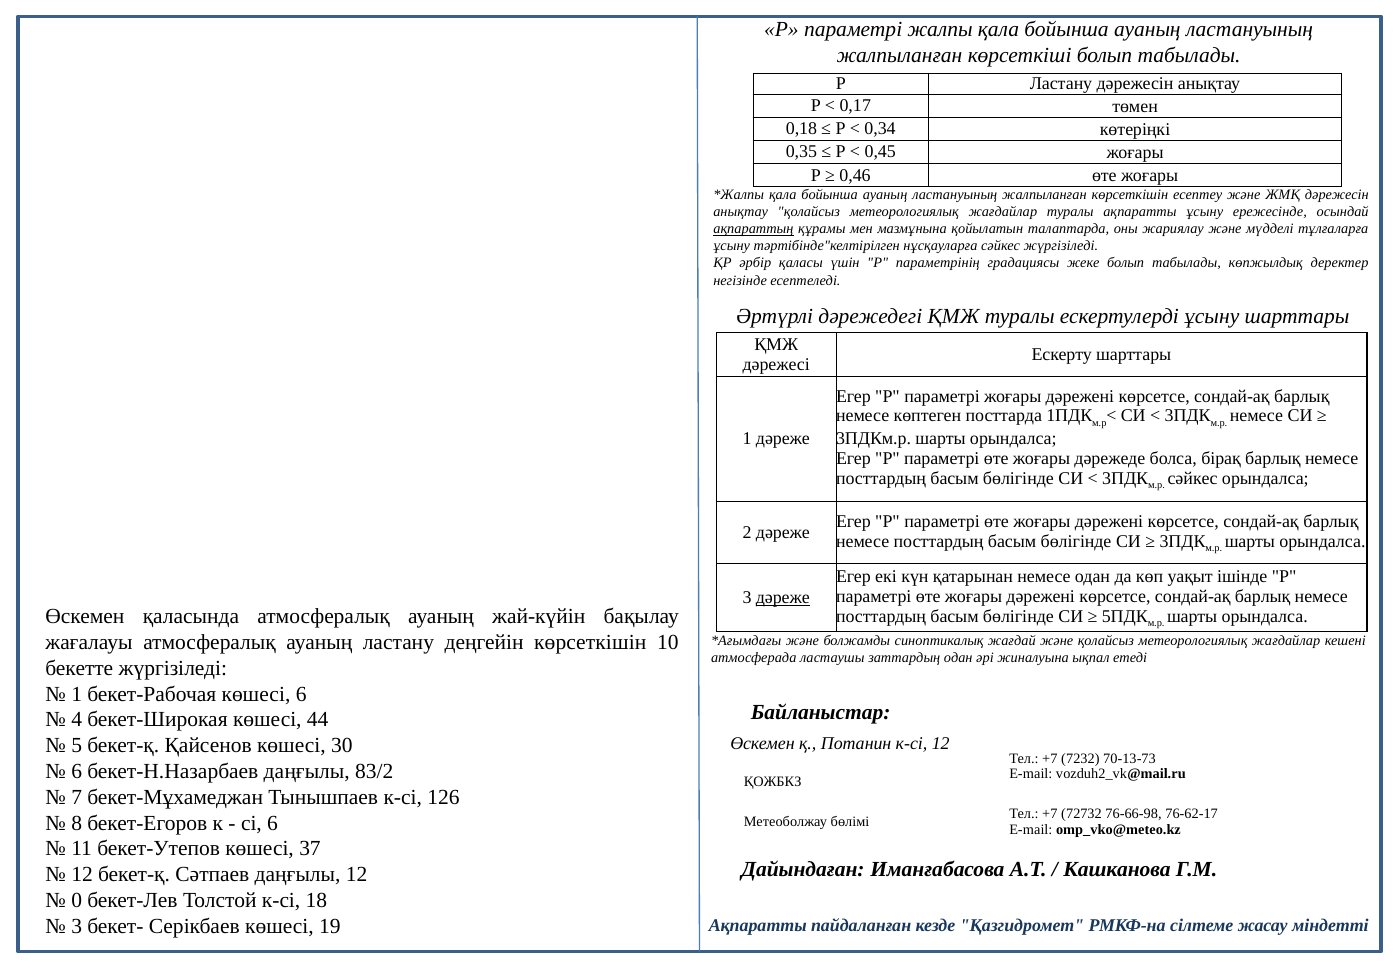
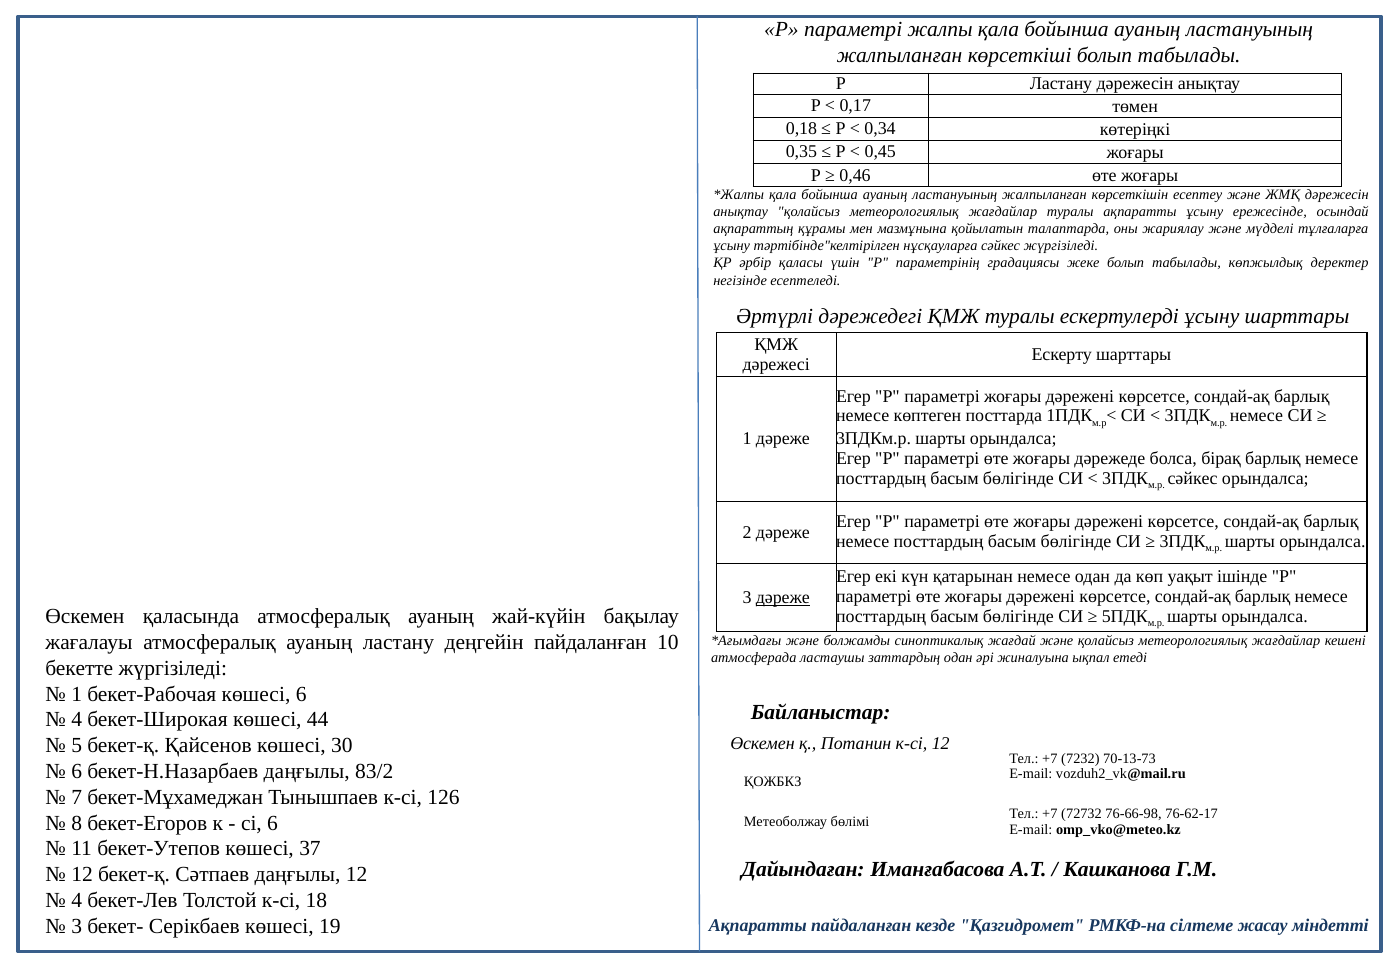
ақпараттың underline: present -> none
деңгейін көрсеткішін: көрсеткішін -> пайдаланған
0 at (77, 901): 0 -> 4
